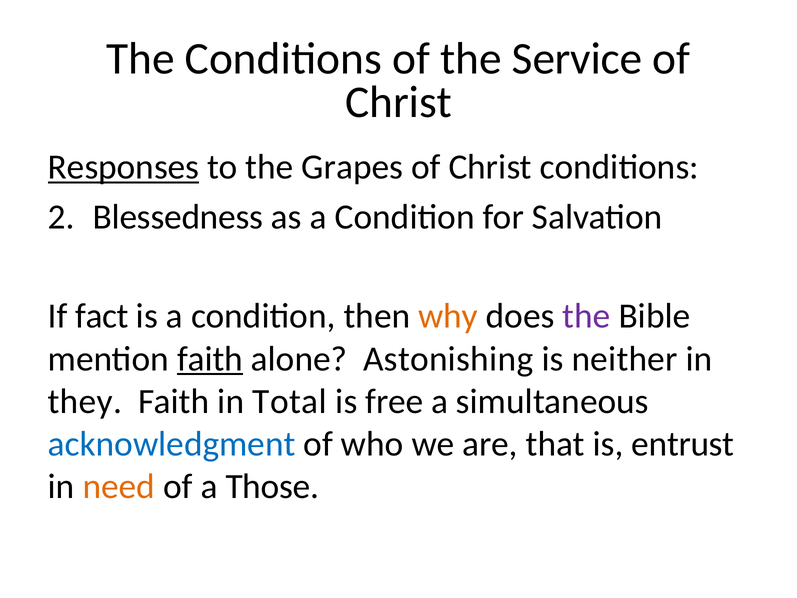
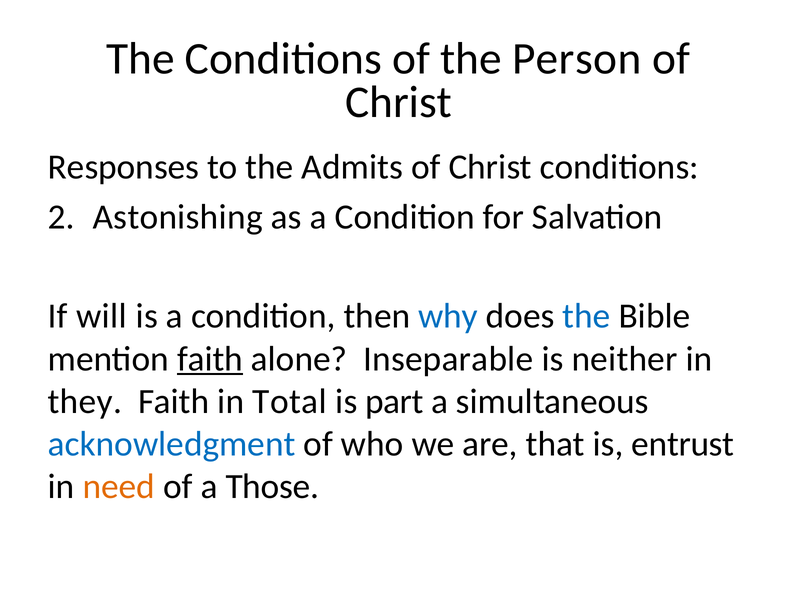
Service: Service -> Person
Responses underline: present -> none
Grapes: Grapes -> Admits
Blessedness: Blessedness -> Astonishing
fact: fact -> will
why colour: orange -> blue
the at (587, 316) colour: purple -> blue
Astonishing: Astonishing -> Inseparable
free: free -> part
